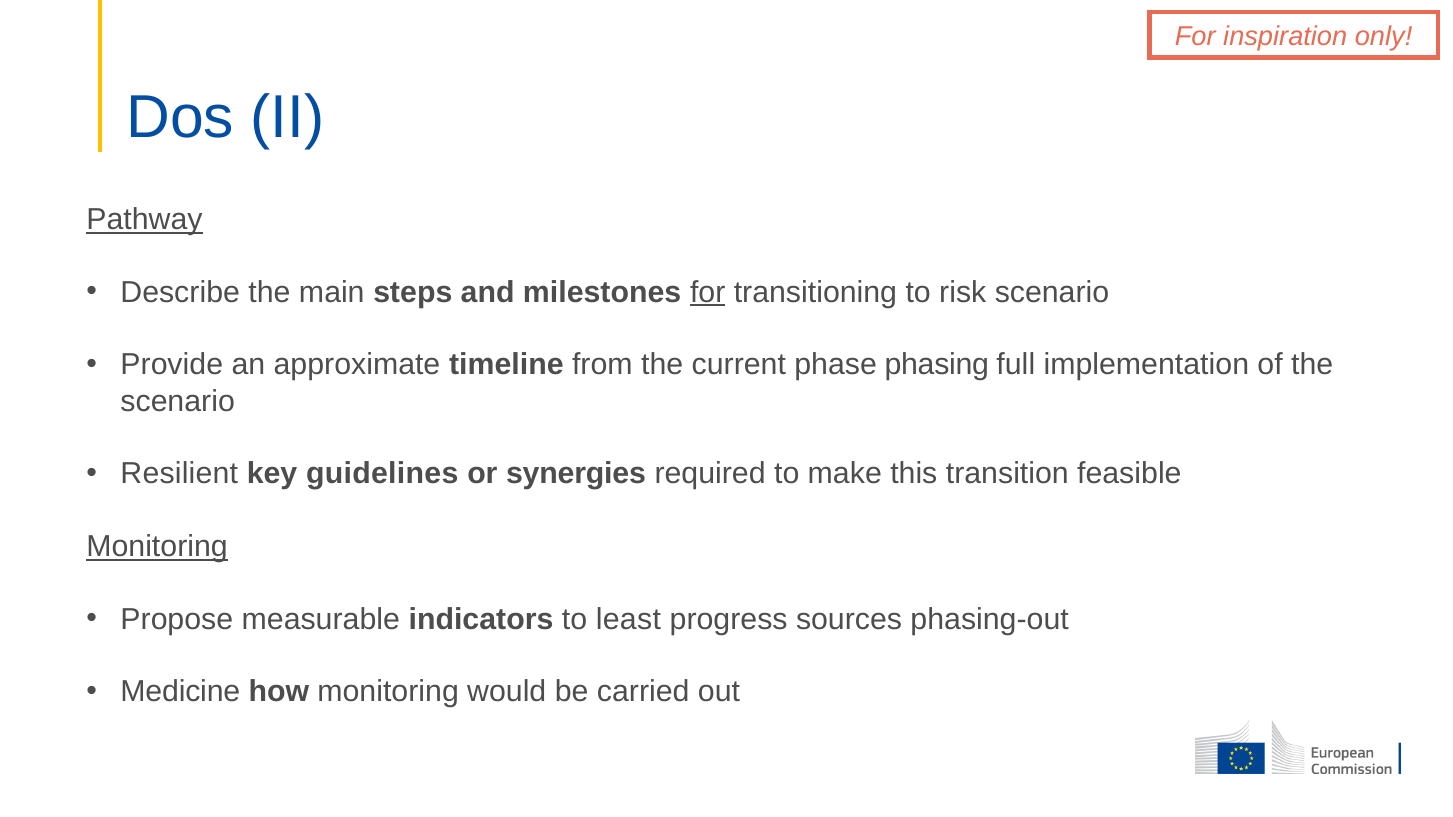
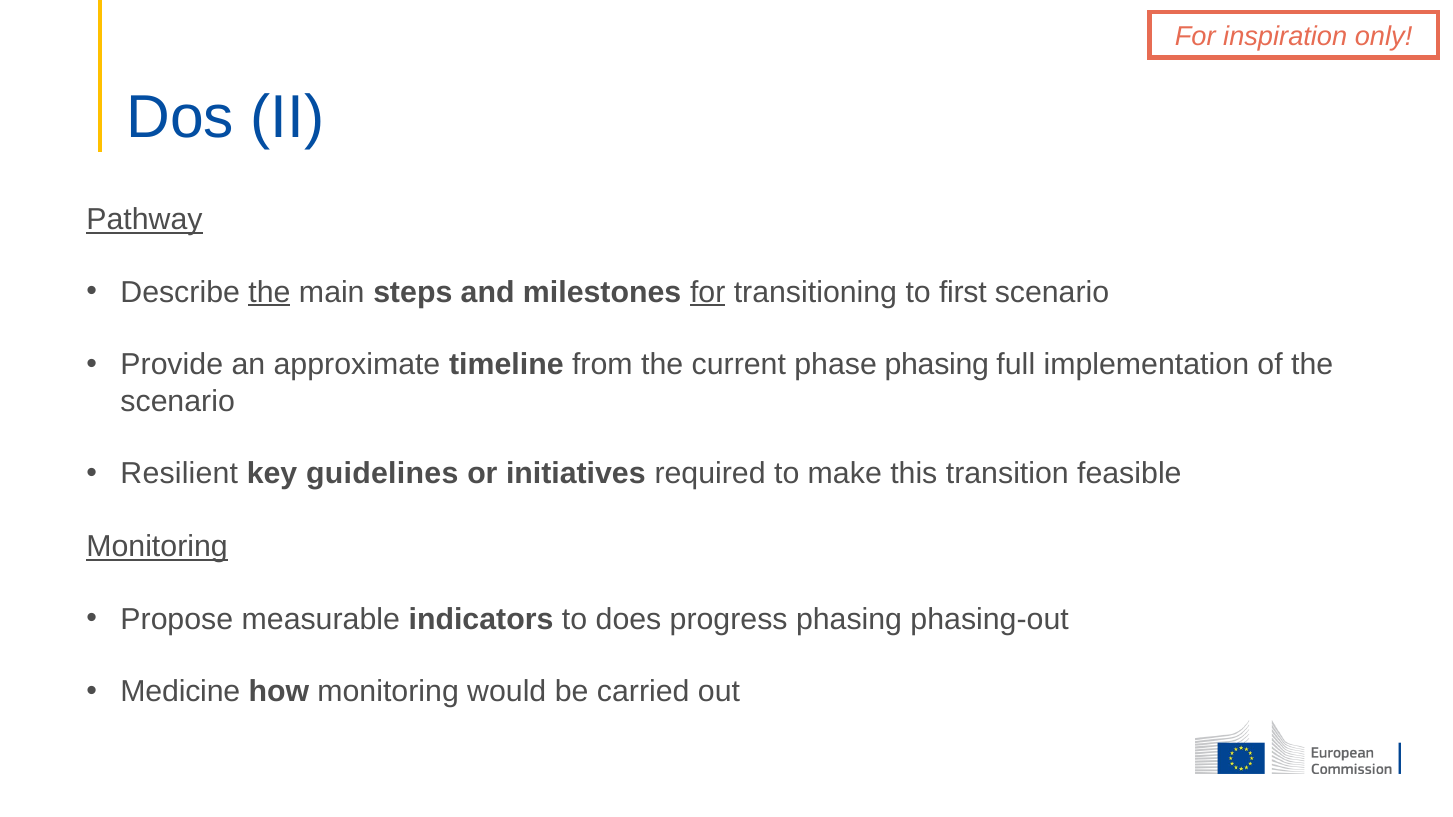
the at (269, 292) underline: none -> present
risk: risk -> first
synergies: synergies -> initiatives
least: least -> does
progress sources: sources -> phasing
